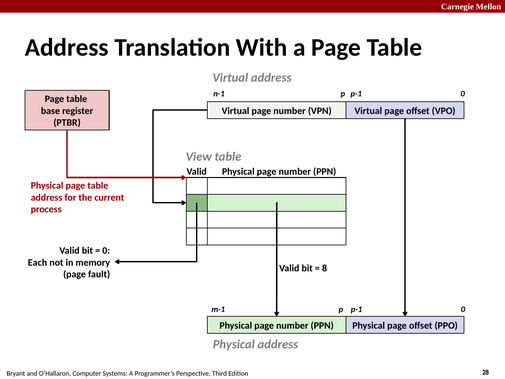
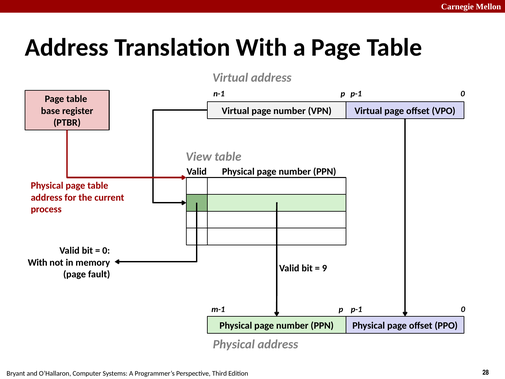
Each at (37, 262): Each -> With
8: 8 -> 9
